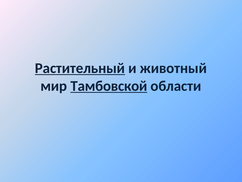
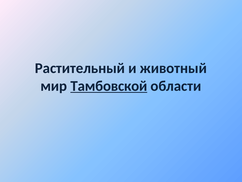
Растительный underline: present -> none
